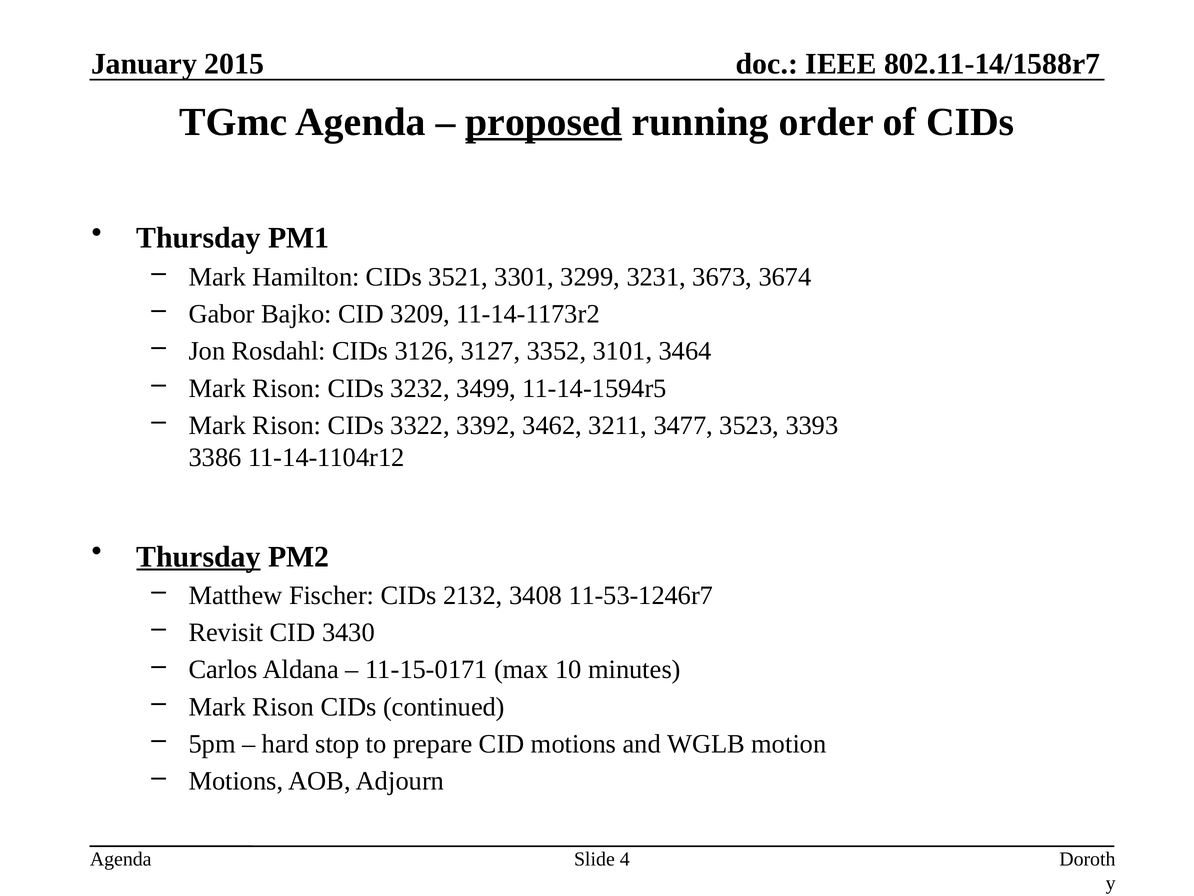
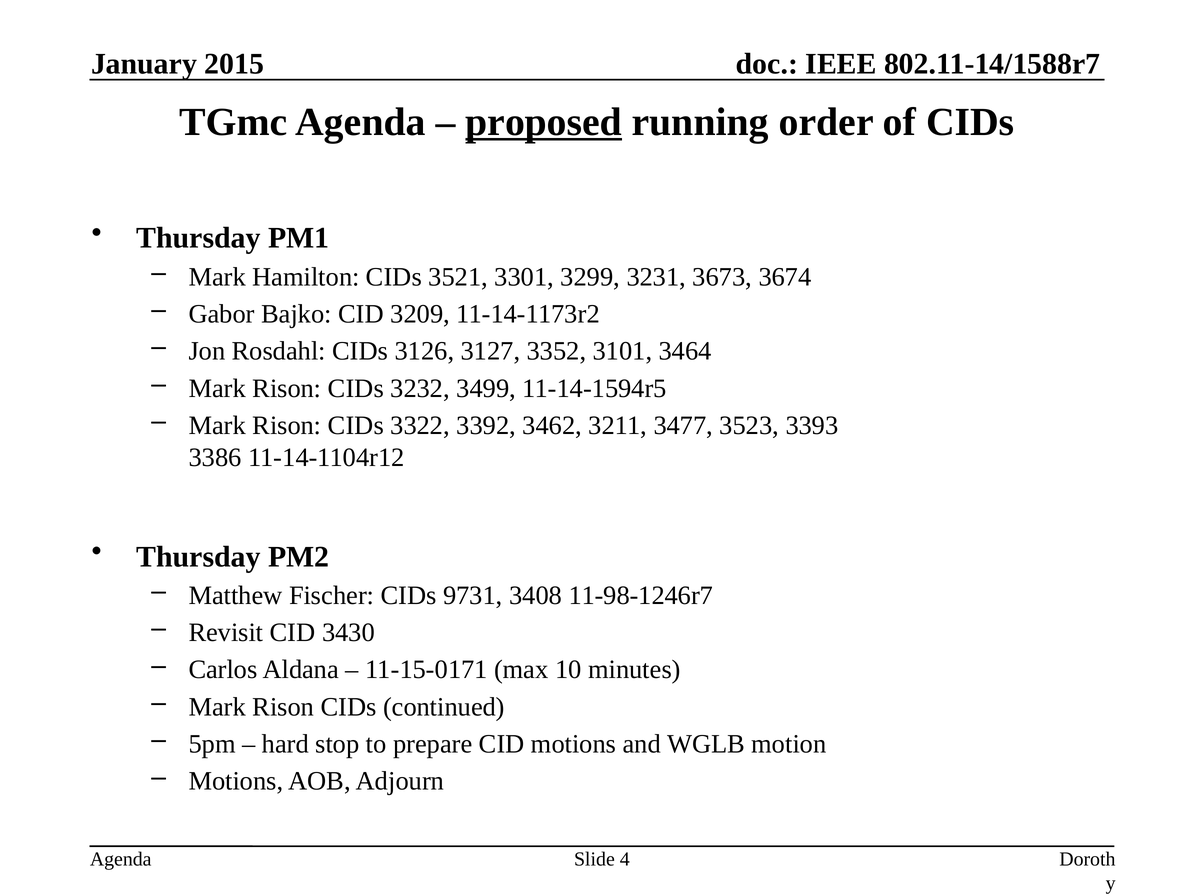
Thursday at (199, 556) underline: present -> none
2132: 2132 -> 9731
11-53-1246r7: 11-53-1246r7 -> 11-98-1246r7
